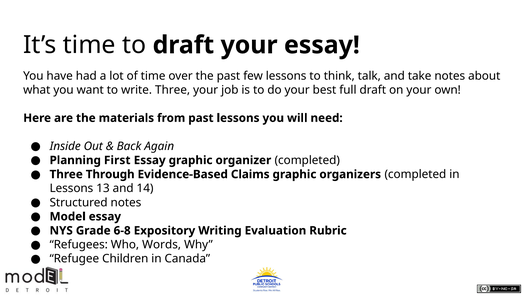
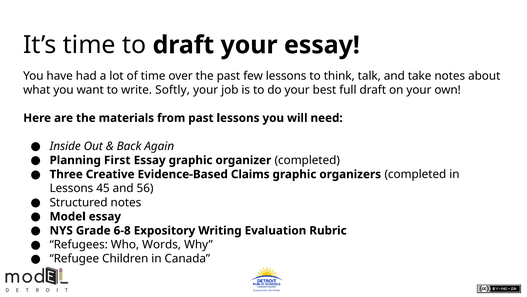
write Three: Three -> Softly
Through: Through -> Creative
13: 13 -> 45
14: 14 -> 56
